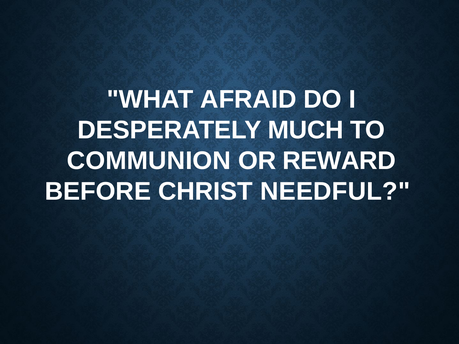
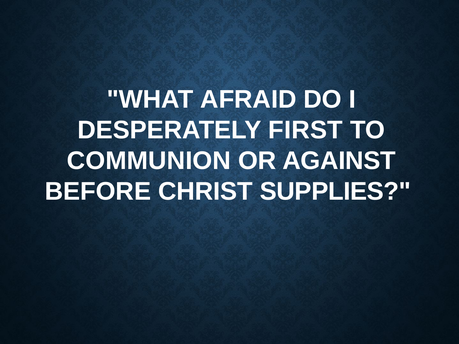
MUCH: MUCH -> FIRST
REWARD: REWARD -> AGAINST
NEEDFUL: NEEDFUL -> SUPPLIES
